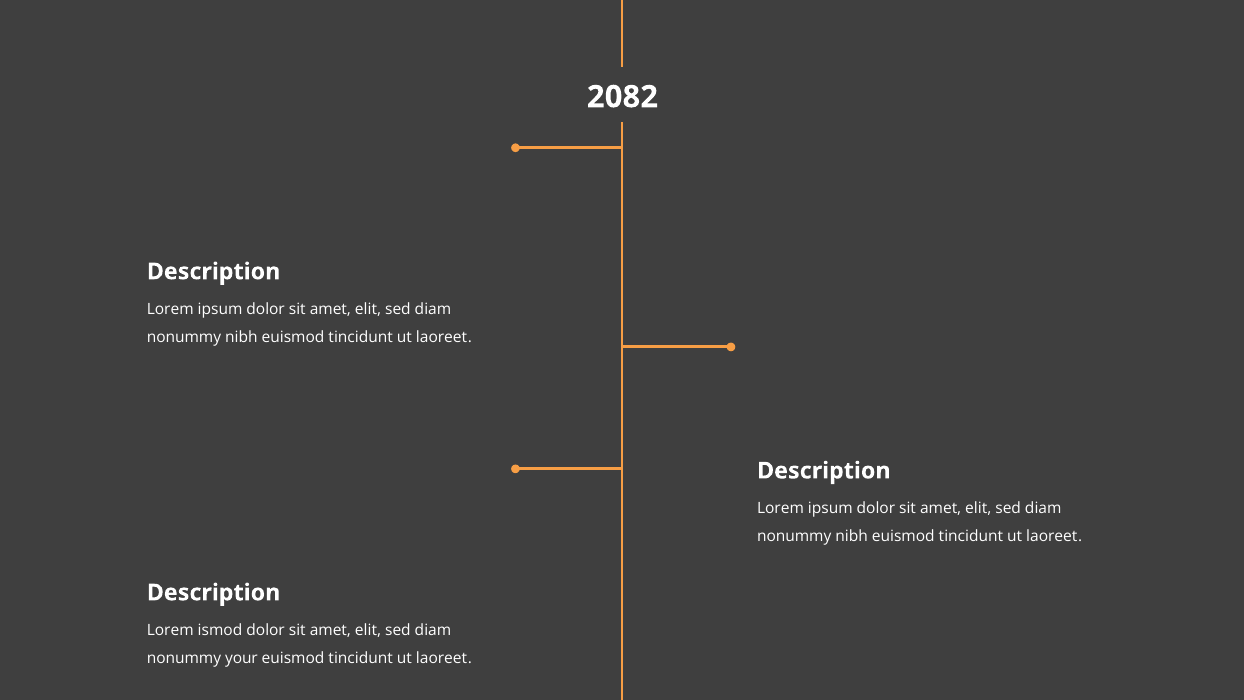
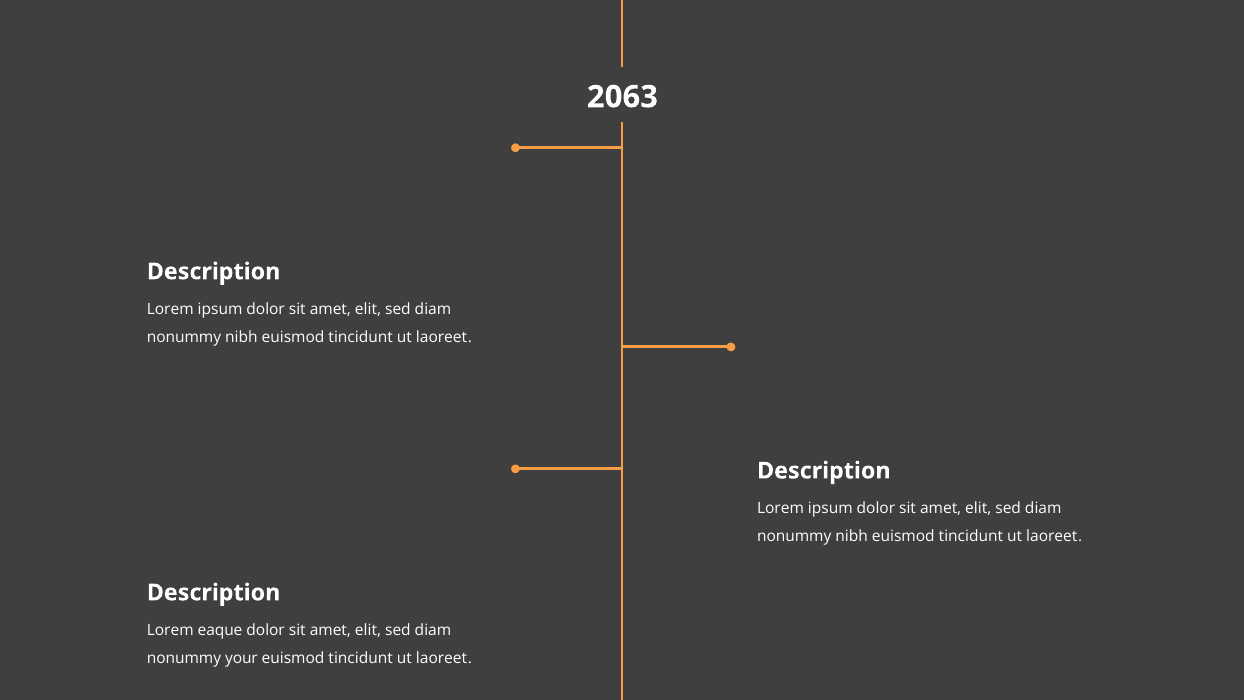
2082: 2082 -> 2063
ismod: ismod -> eaque
